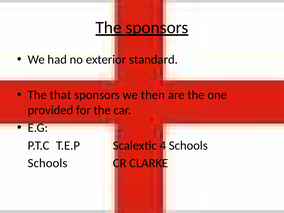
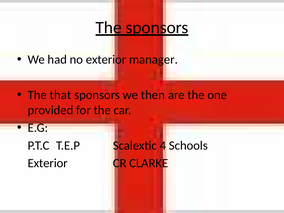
standard: standard -> manager
Schools at (48, 163): Schools -> Exterior
